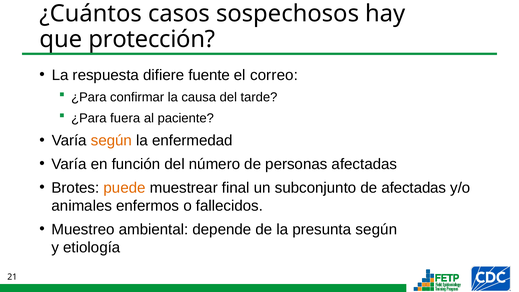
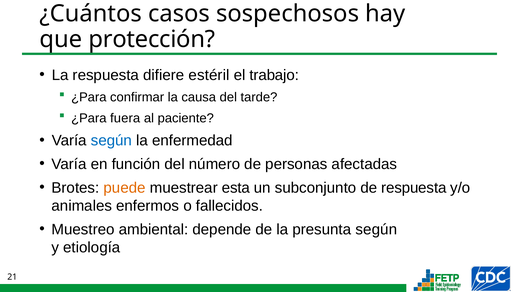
fuente: fuente -> estéril
correo: correo -> trabajo
según at (111, 141) colour: orange -> blue
final: final -> esta
de afectadas: afectadas -> respuesta
